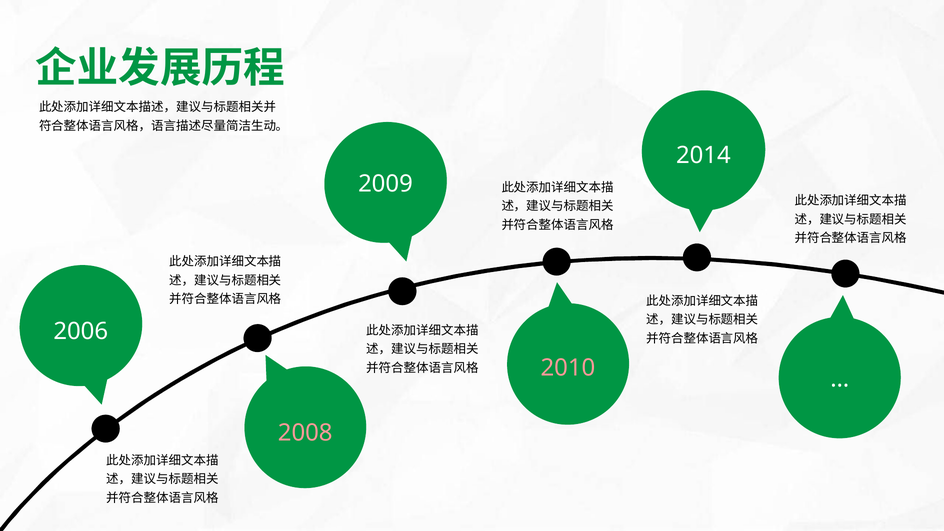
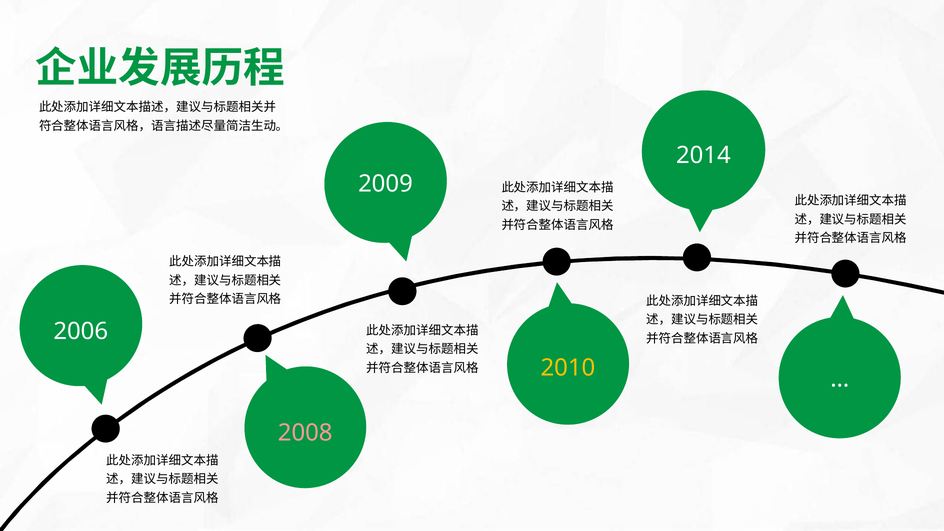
2010 colour: pink -> yellow
